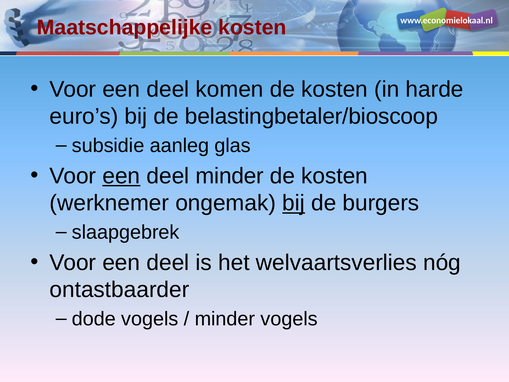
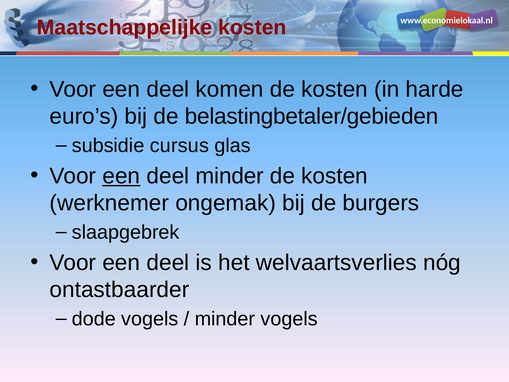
belastingbetaler/bioscoop: belastingbetaler/bioscoop -> belastingbetaler/gebieden
aanleg: aanleg -> cursus
bij at (294, 203) underline: present -> none
